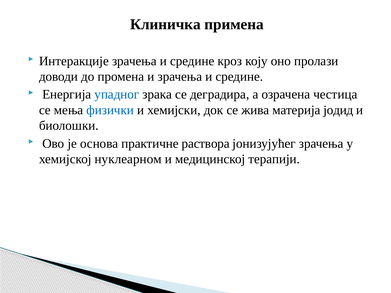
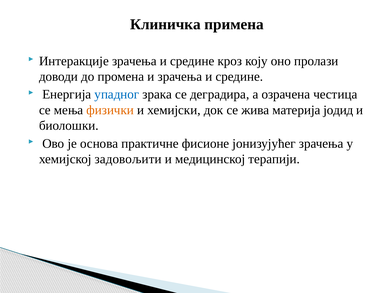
физички colour: blue -> orange
раствора: раствора -> фисионе
нуклеарном: нуклеарном -> задовољити
